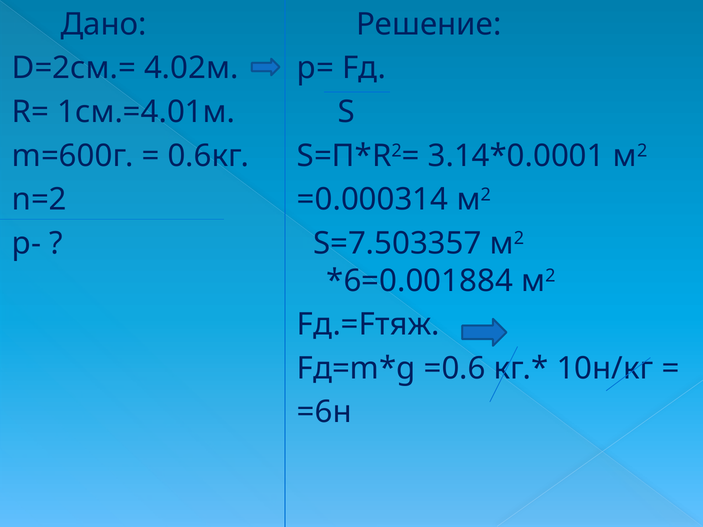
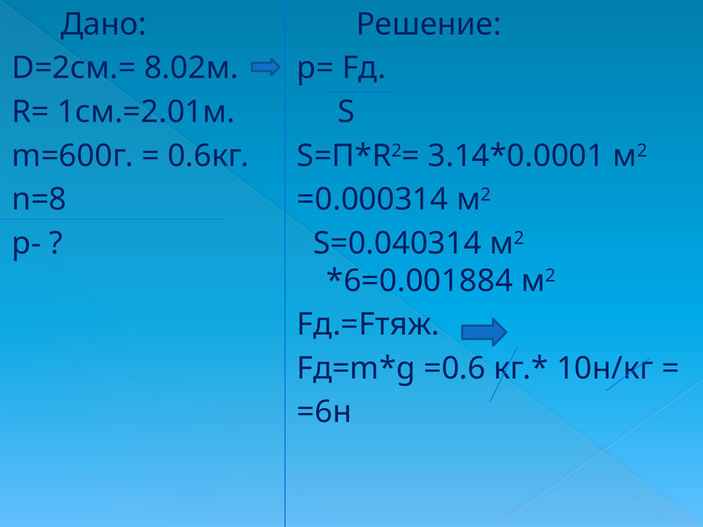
4.02м: 4.02м -> 8.02м
1см.=4.01м: 1см.=4.01м -> 1см.=2.01м
n=2: n=2 -> n=8
S=7.503357: S=7.503357 -> S=0.040314
